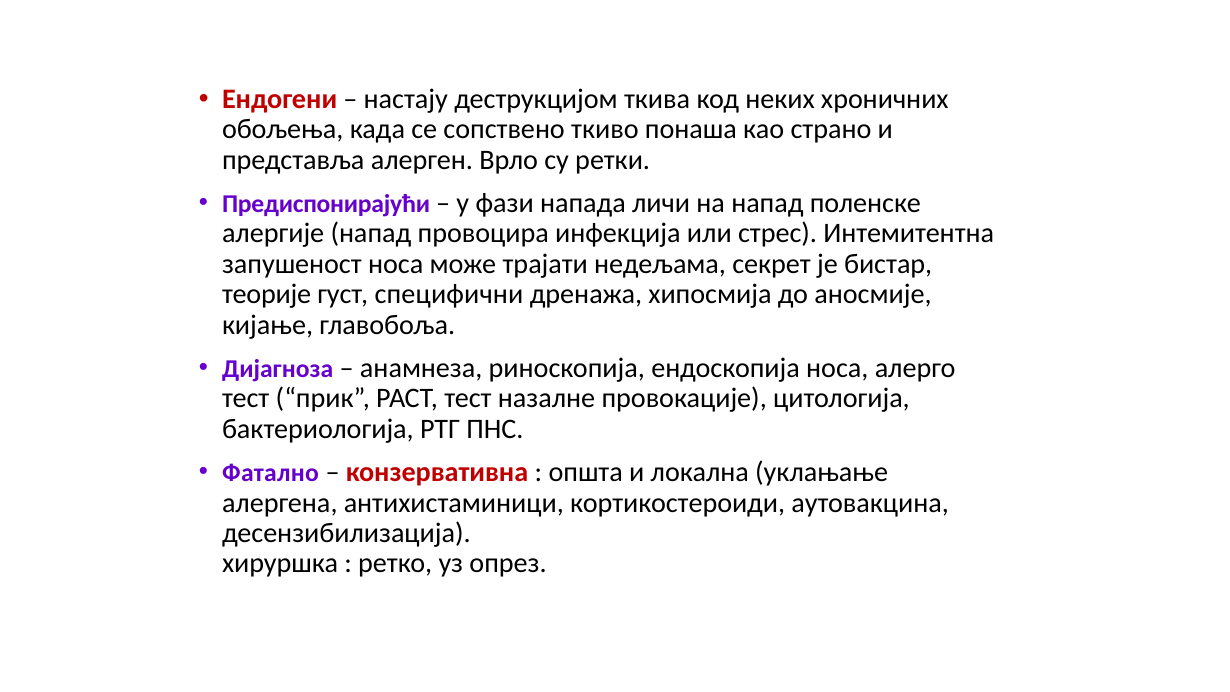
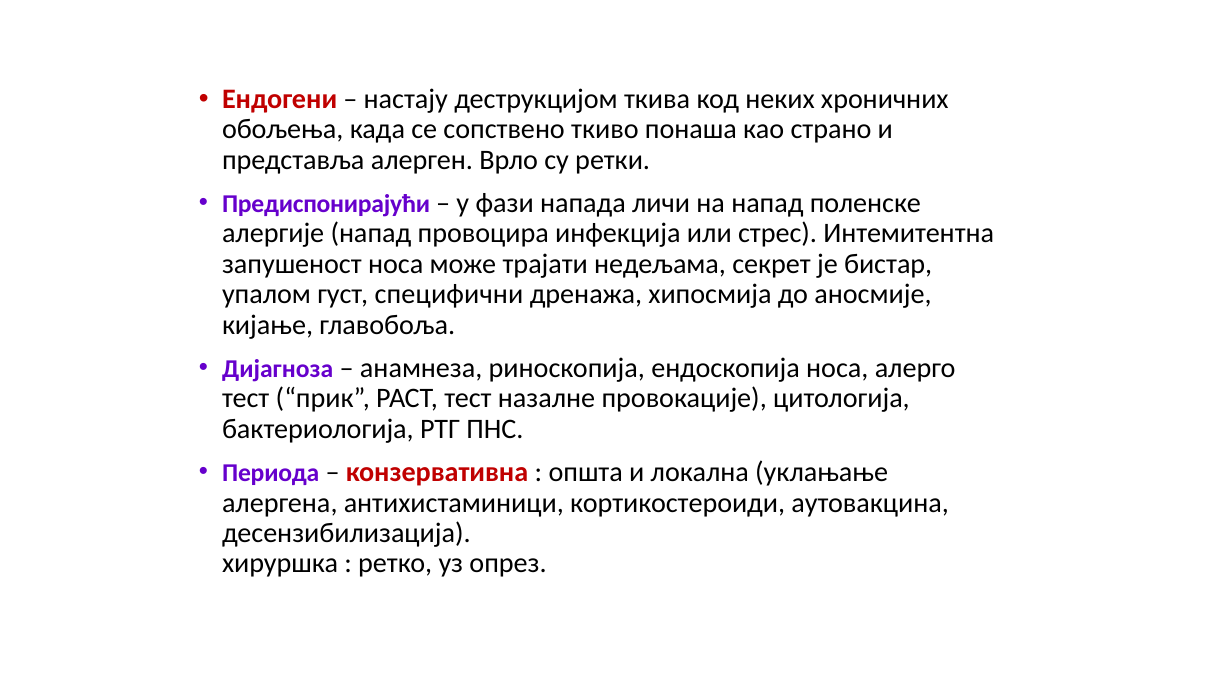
теорије: теорије -> упалом
Фатално: Фатално -> Периода
